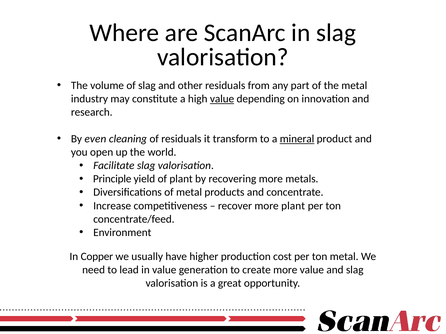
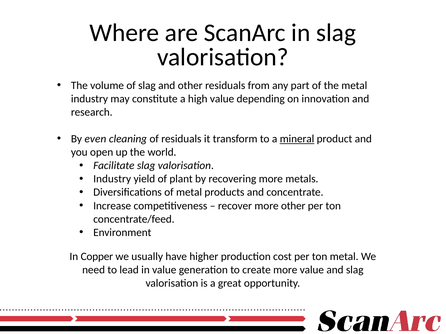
value at (222, 99) underline: present -> none
Principle at (112, 179): Principle -> Industry
more plant: plant -> other
